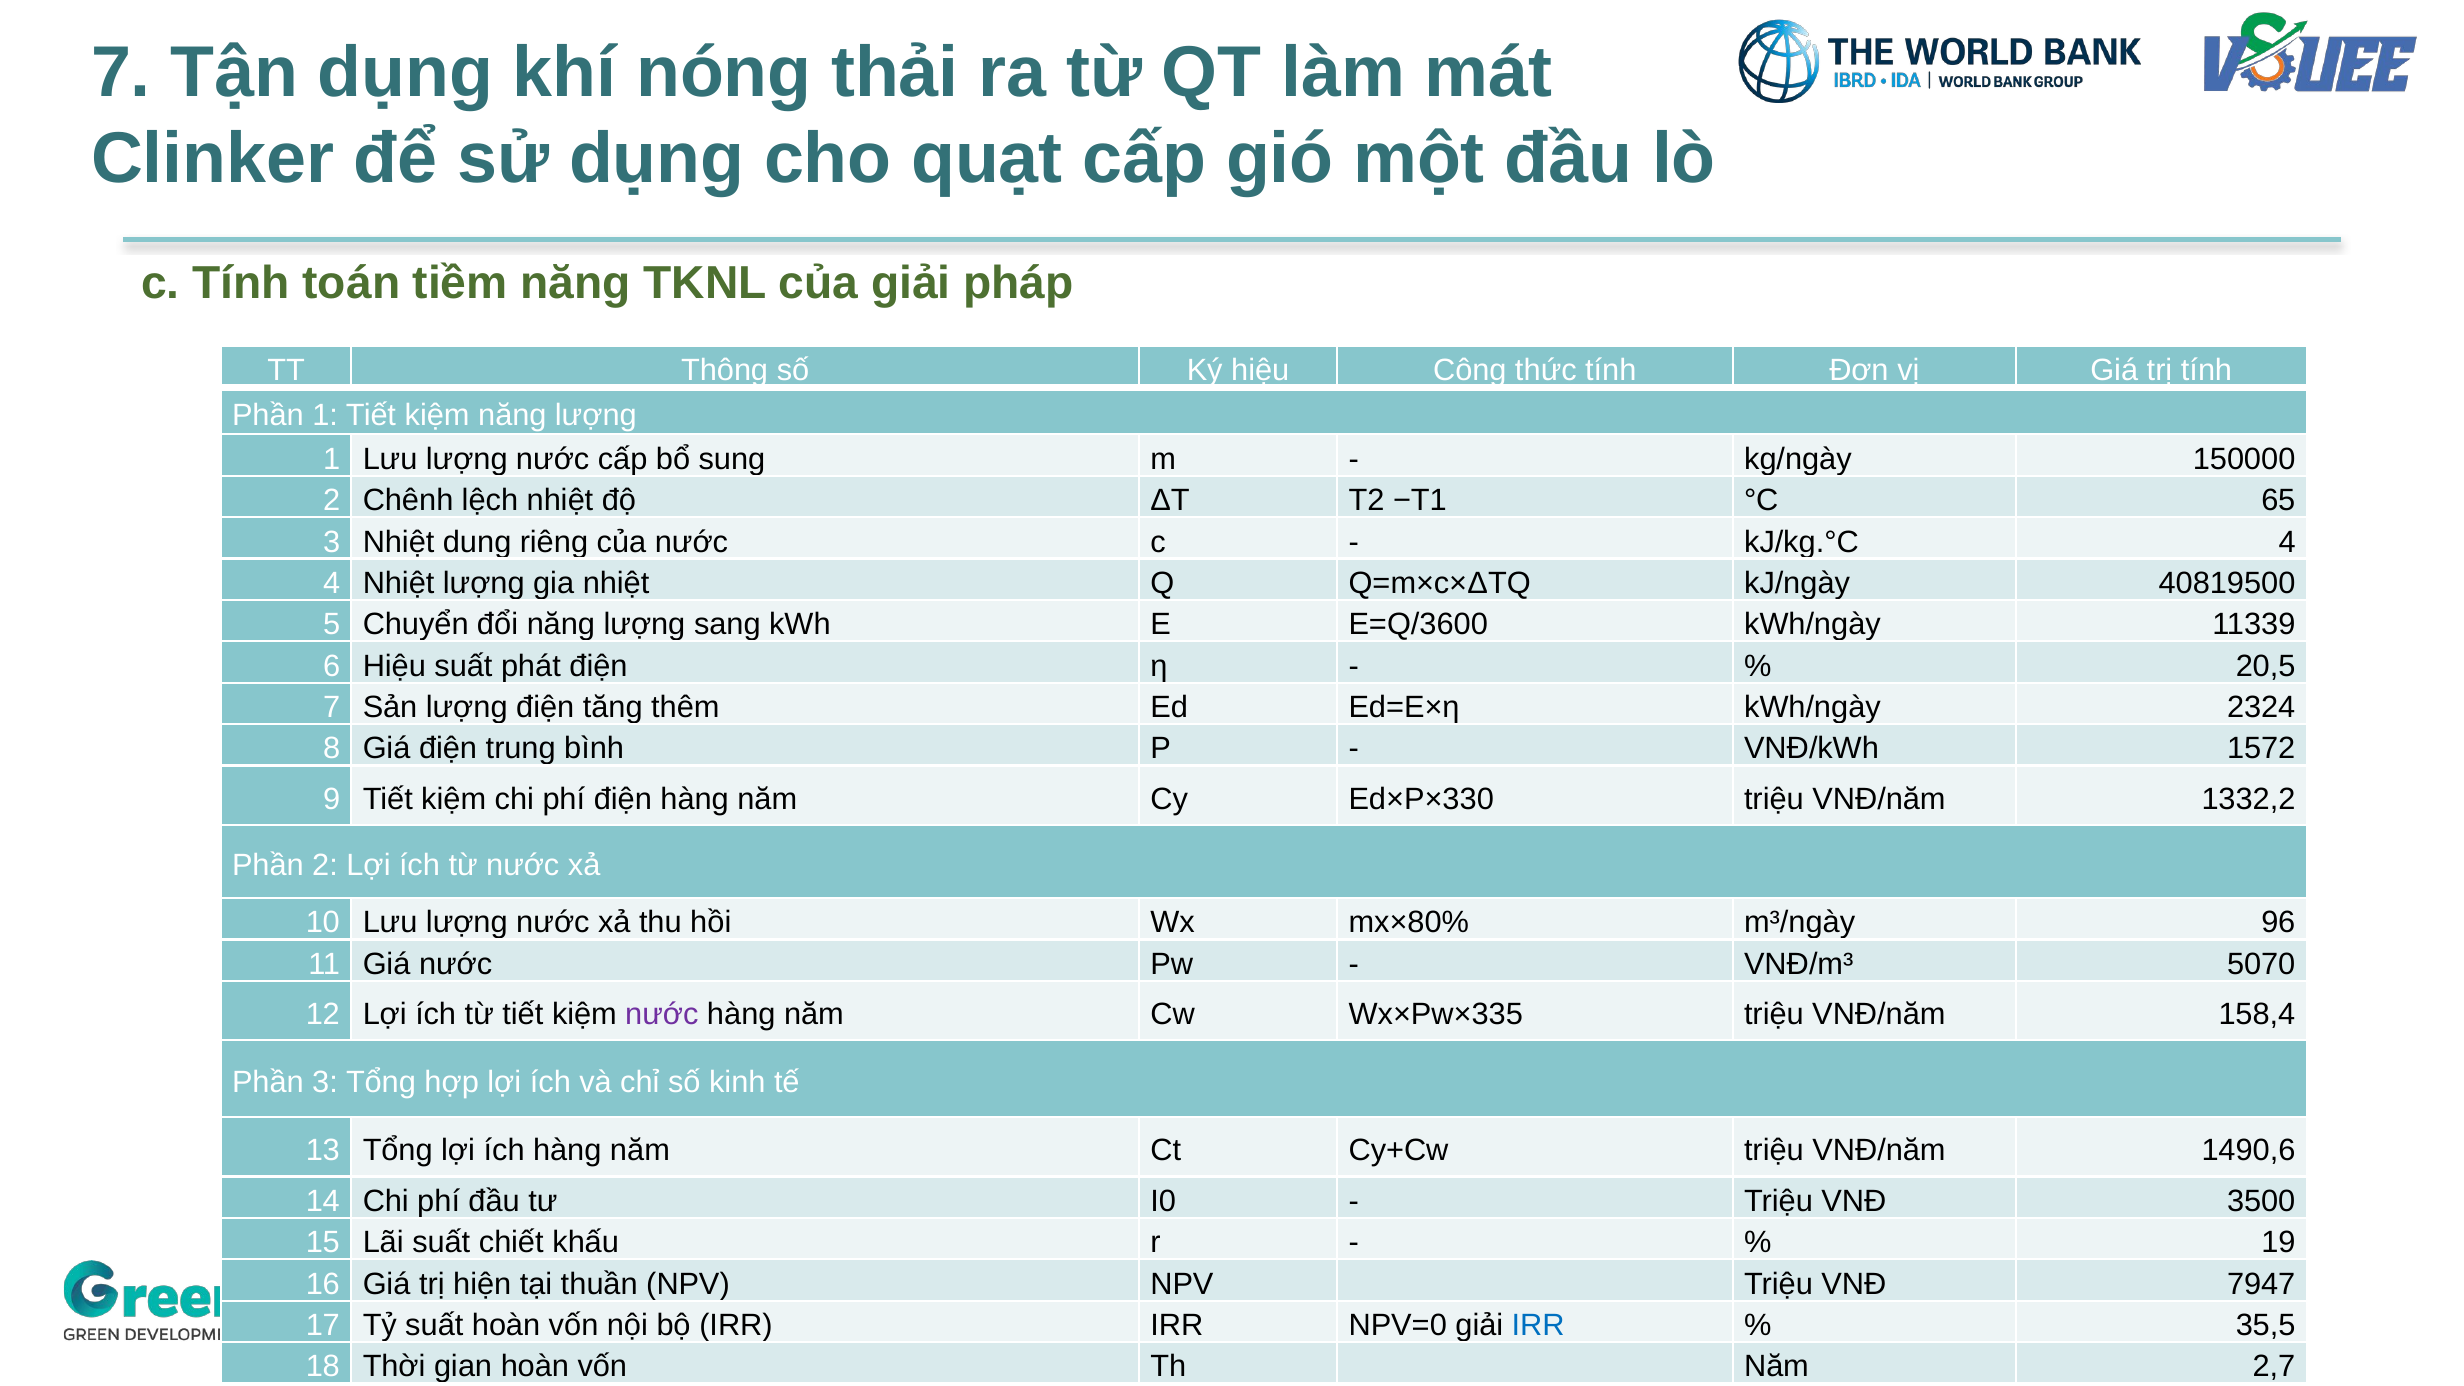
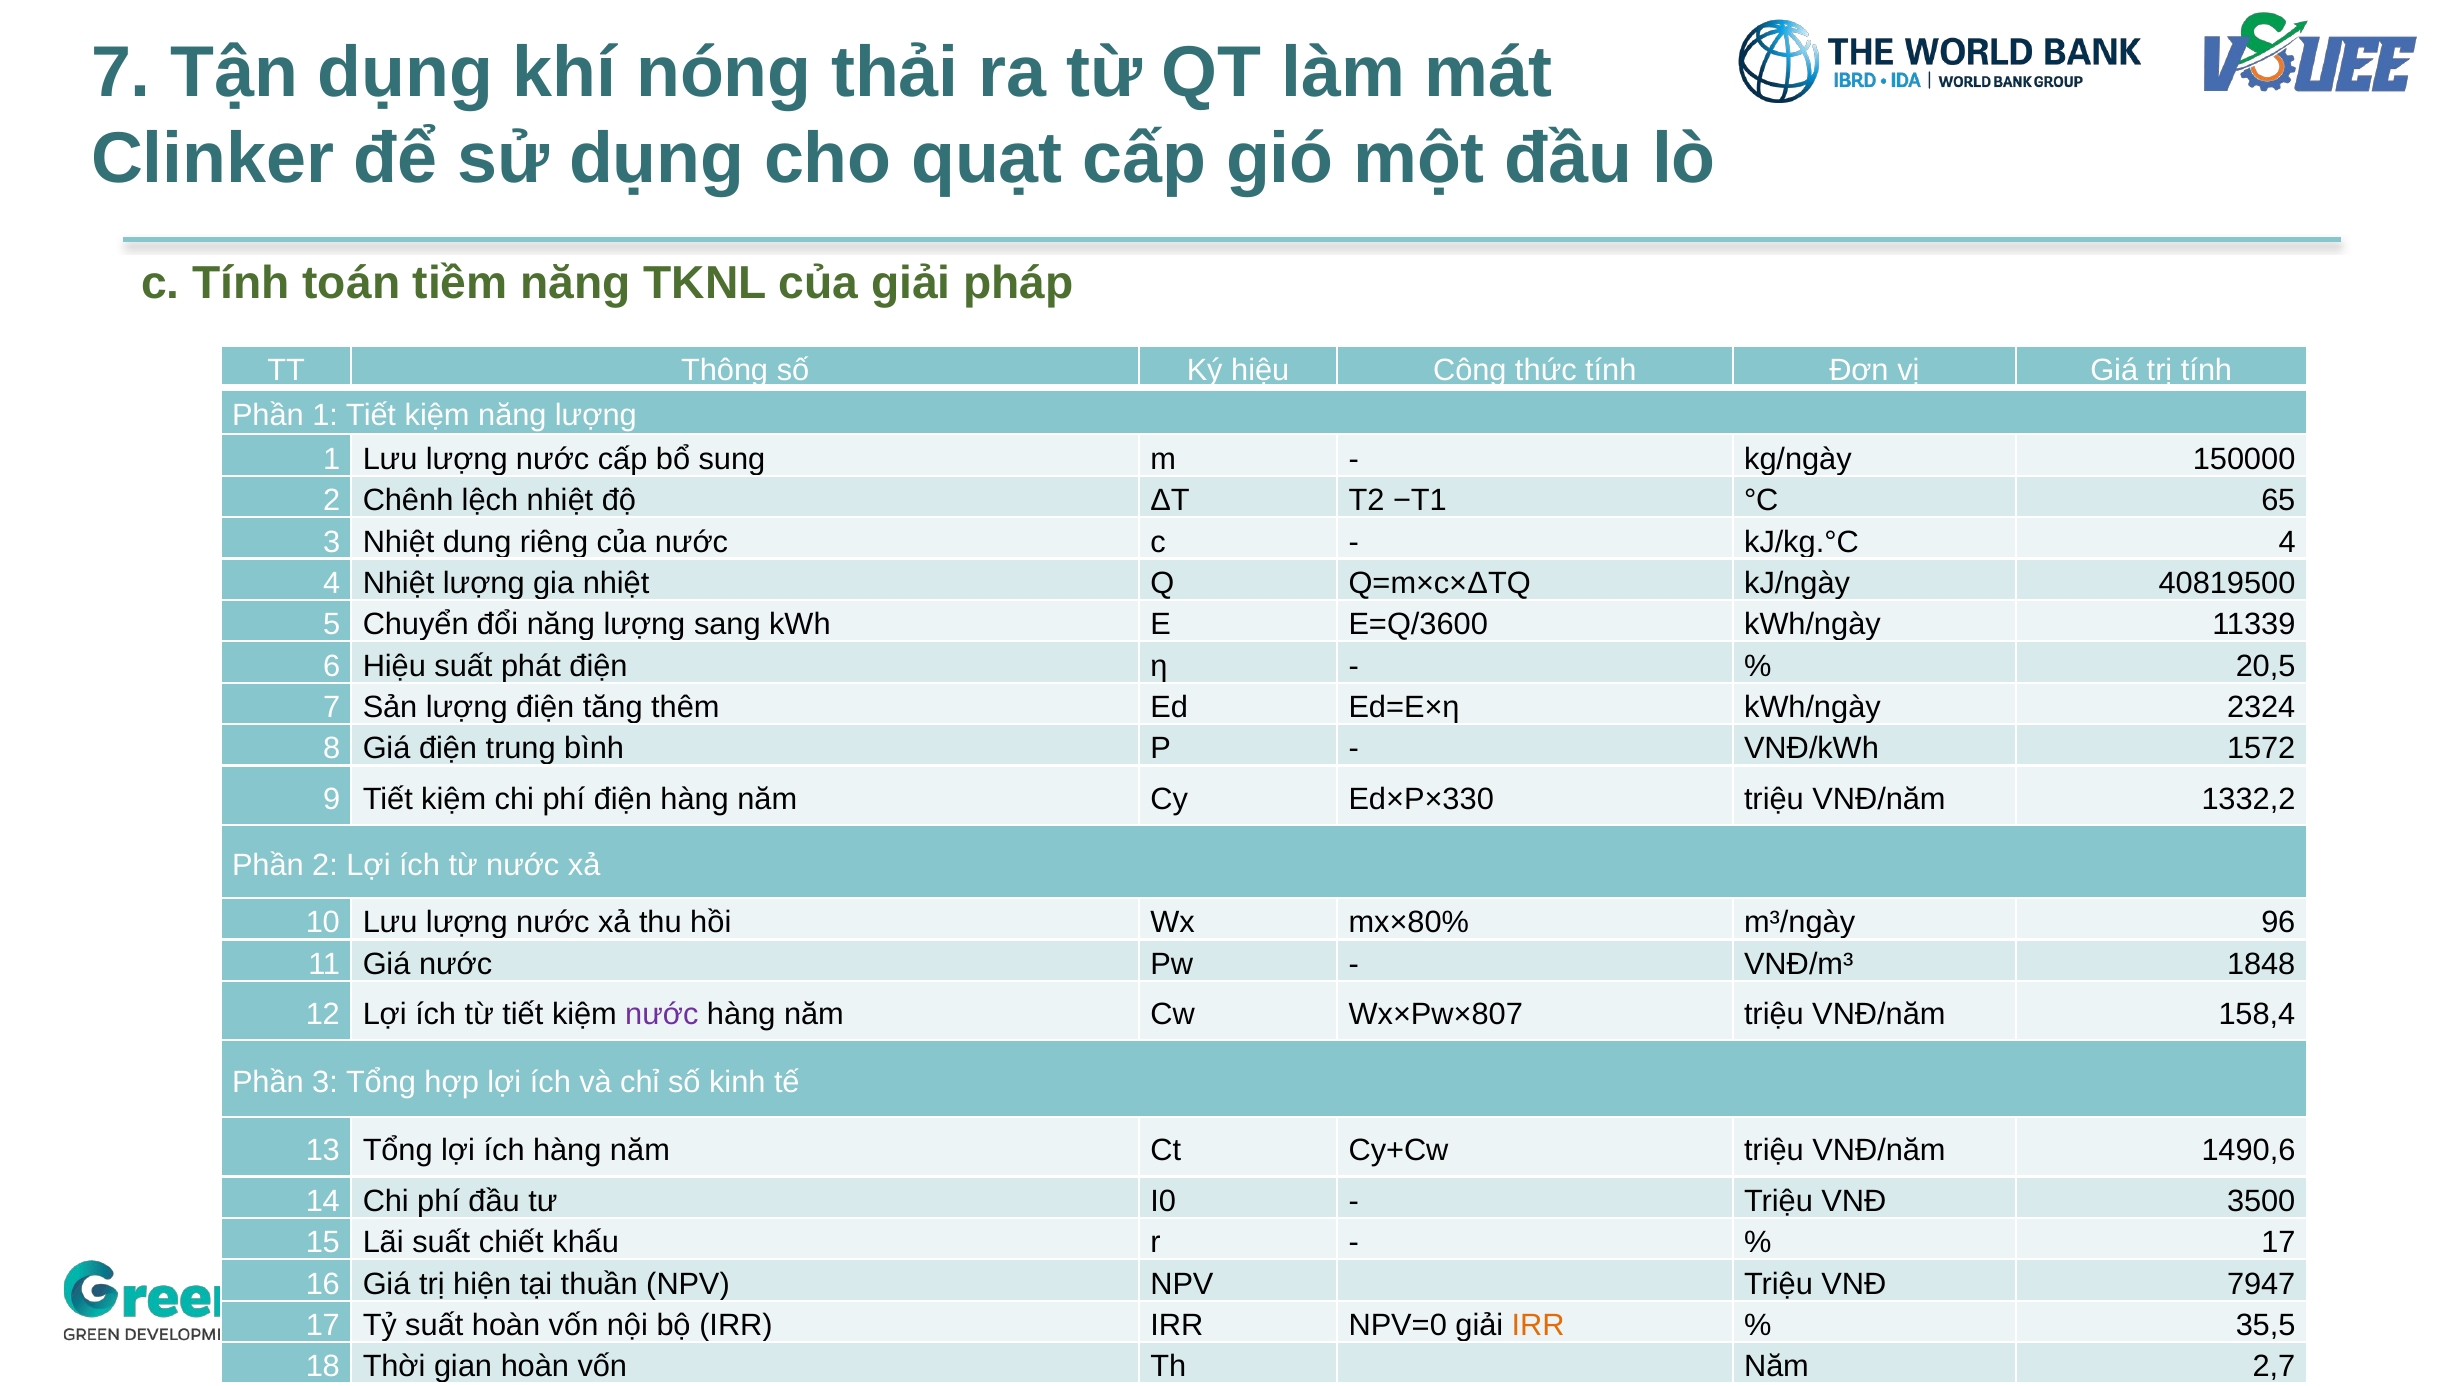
5070: 5070 -> 1848
Wx×Pw×335: Wx×Pw×335 -> Wx×Pw×807
19 at (2278, 1243): 19 -> 17
IRR at (1538, 1325) colour: blue -> orange
